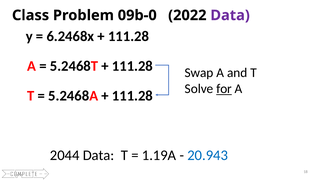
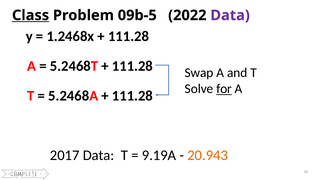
Class underline: none -> present
09b-0: 09b-0 -> 09b-5
6.2468x: 6.2468x -> 1.2468x
2044: 2044 -> 2017
1.19A: 1.19A -> 9.19A
20.943 colour: blue -> orange
